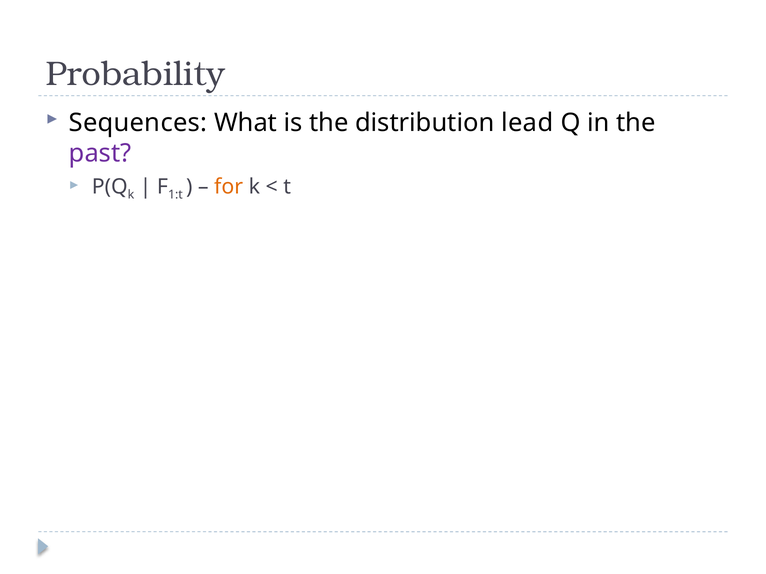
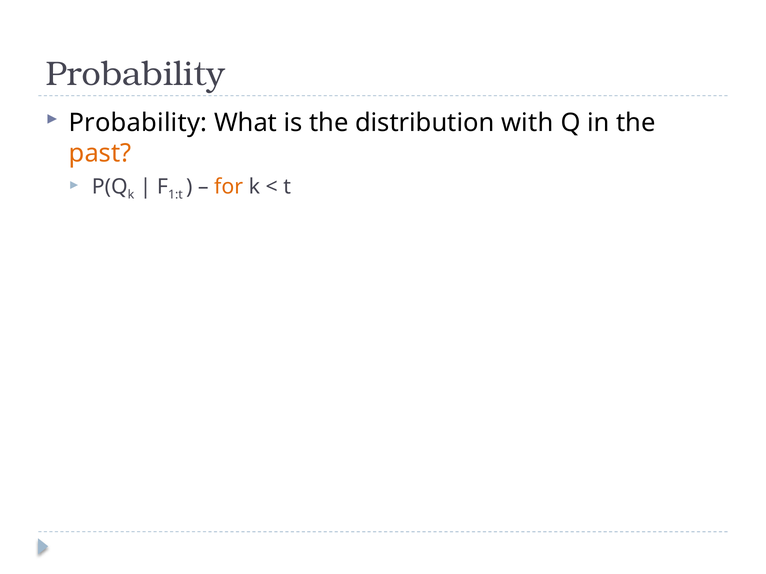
Sequences at (138, 123): Sequences -> Probability
lead: lead -> with
past colour: purple -> orange
